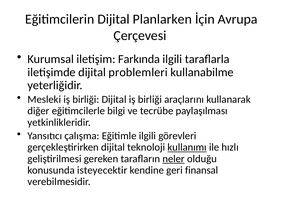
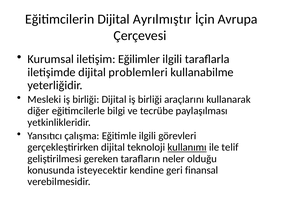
Planlarken: Planlarken -> Ayrılmıştır
Farkında: Farkında -> Eğilimler
hızlı: hızlı -> telif
neler underline: present -> none
